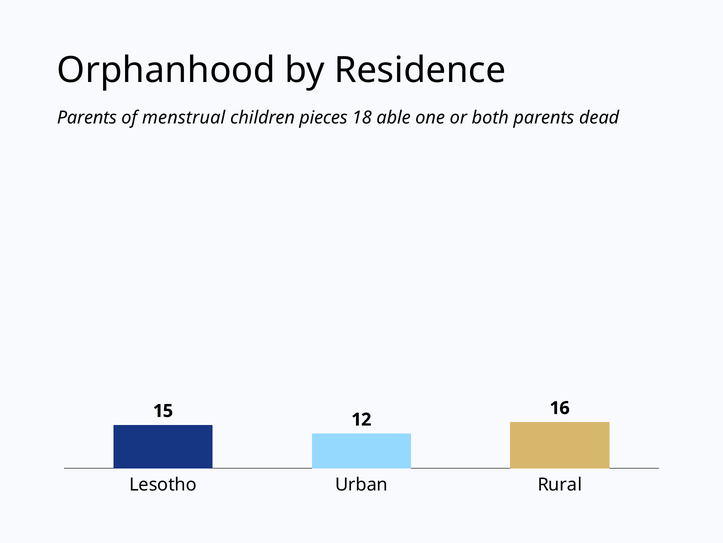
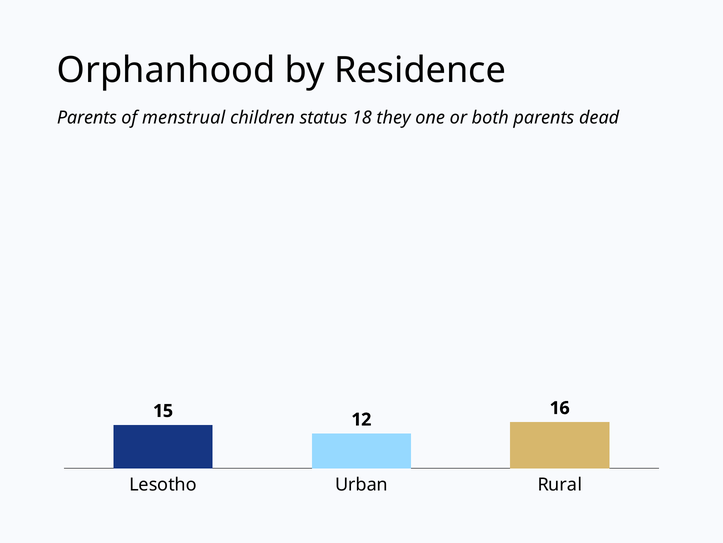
pieces: pieces -> status
able: able -> they
